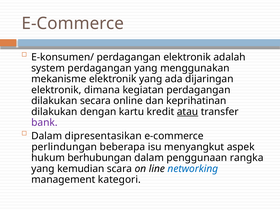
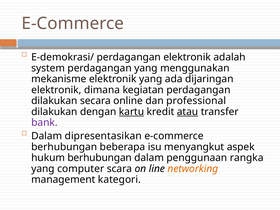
E-konsumen/: E-konsumen/ -> E-demokrasi/
keprihatinan: keprihatinan -> professional
kartu underline: none -> present
perlindungan at (64, 147): perlindungan -> berhubungan
kemudian: kemudian -> computer
networking colour: blue -> orange
